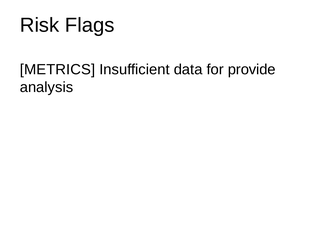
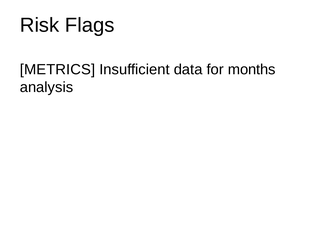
provide: provide -> months
